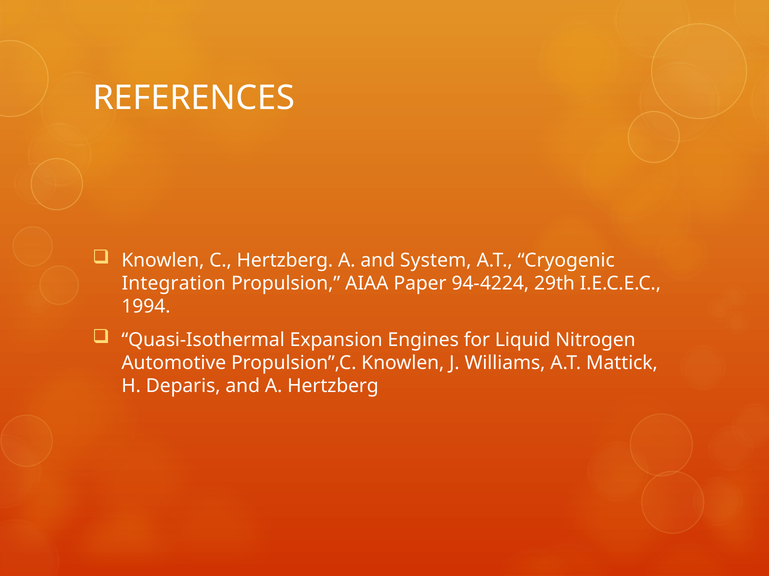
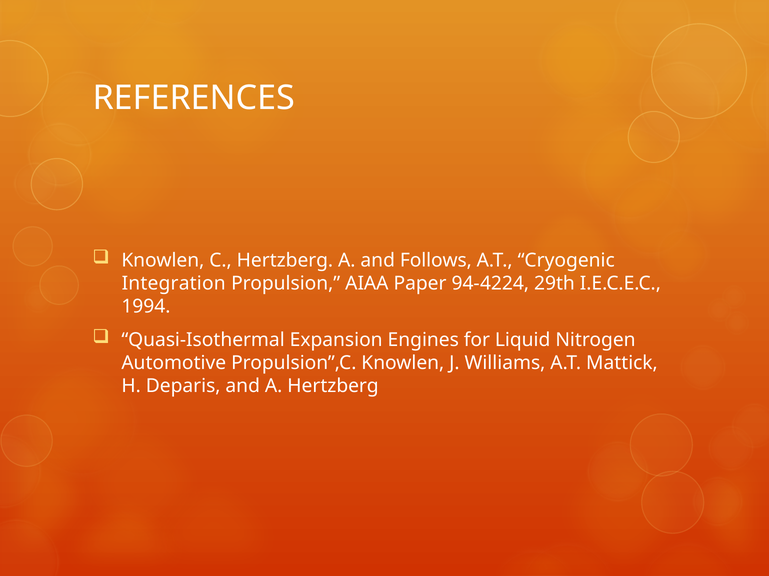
System: System -> Follows
